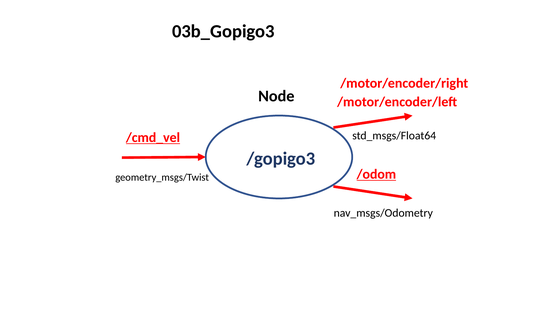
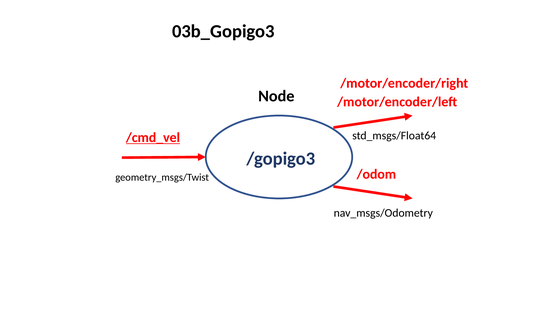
/odom underline: present -> none
